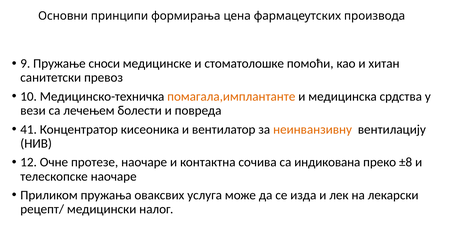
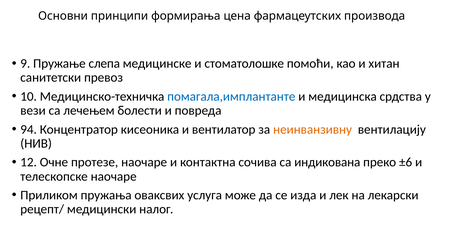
сноси: сноси -> слепа
помагала,имплантанте colour: orange -> blue
41: 41 -> 94
±8: ±8 -> ±6
